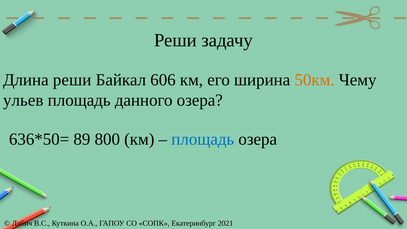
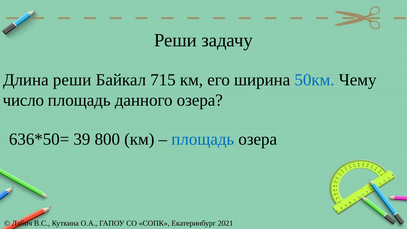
606: 606 -> 715
50км colour: orange -> blue
ульев: ульев -> число
89: 89 -> 39
